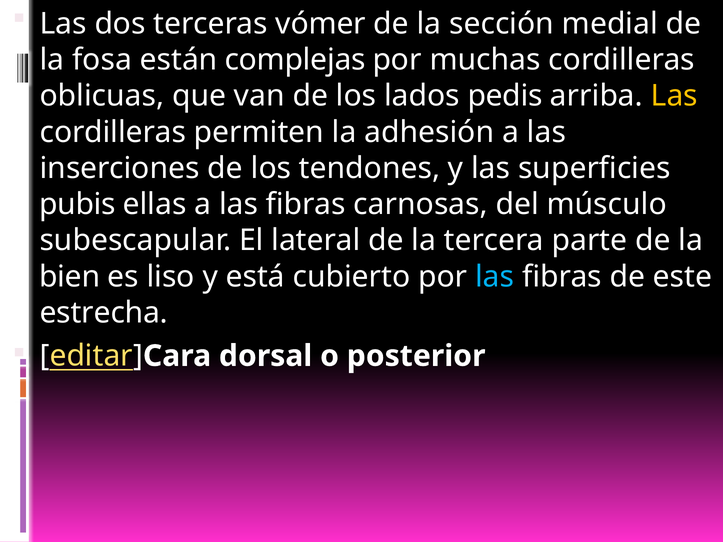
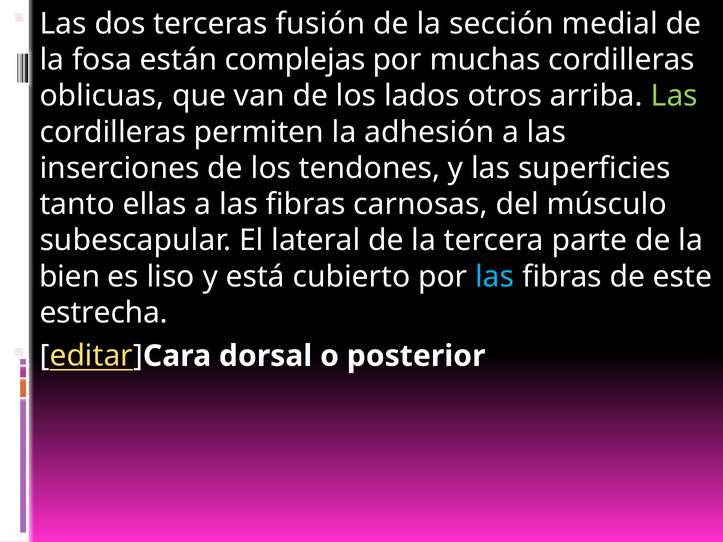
vómer: vómer -> fusión
pedis: pedis -> otros
Las at (674, 96) colour: yellow -> light green
pubis: pubis -> tanto
